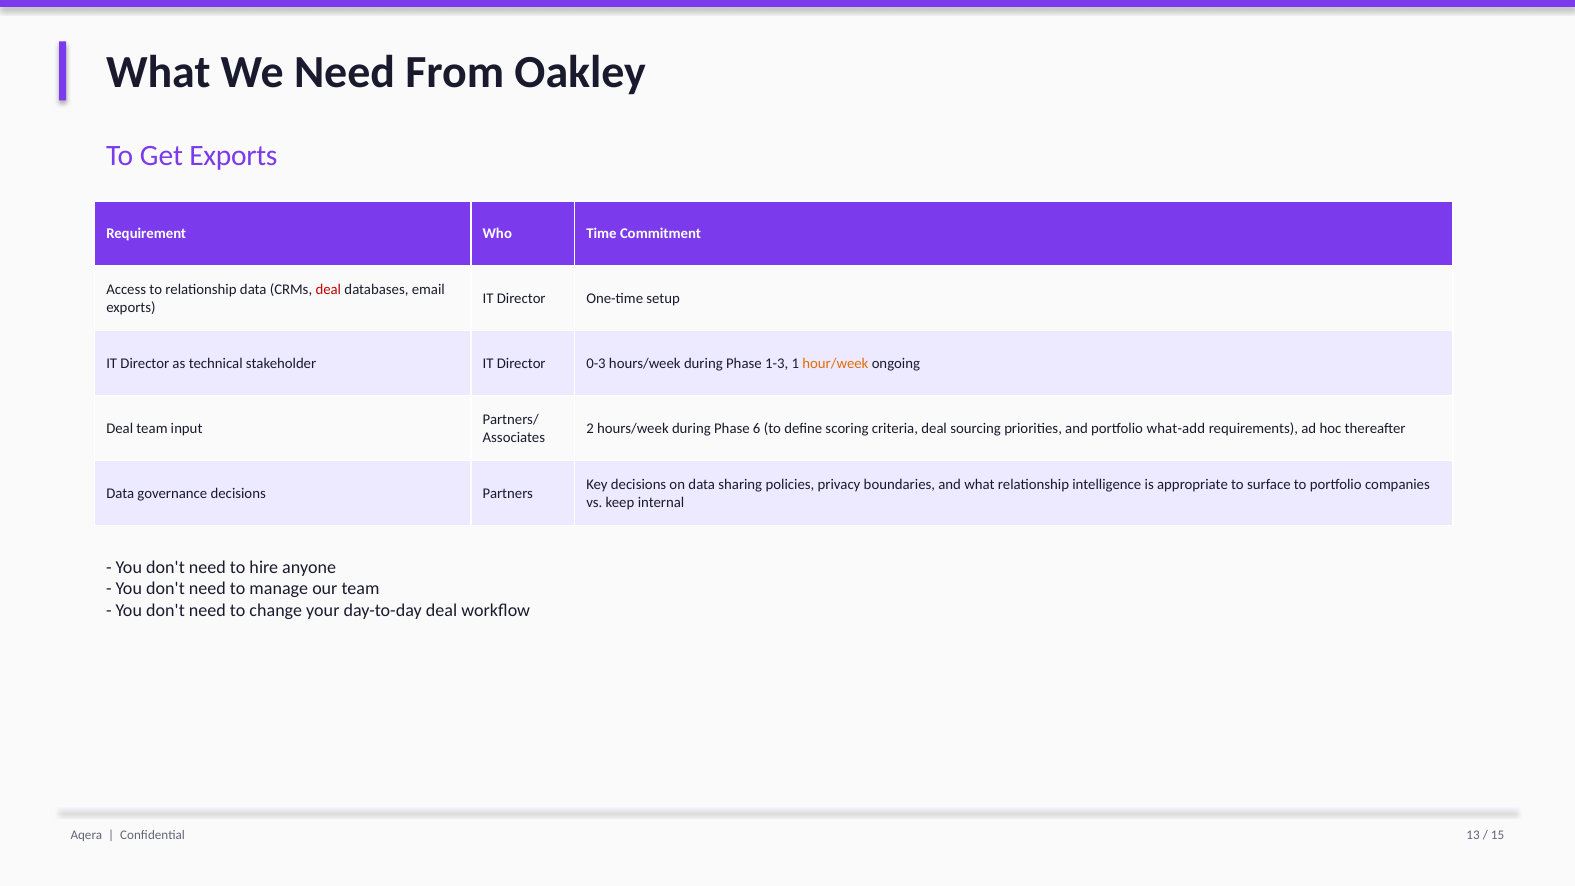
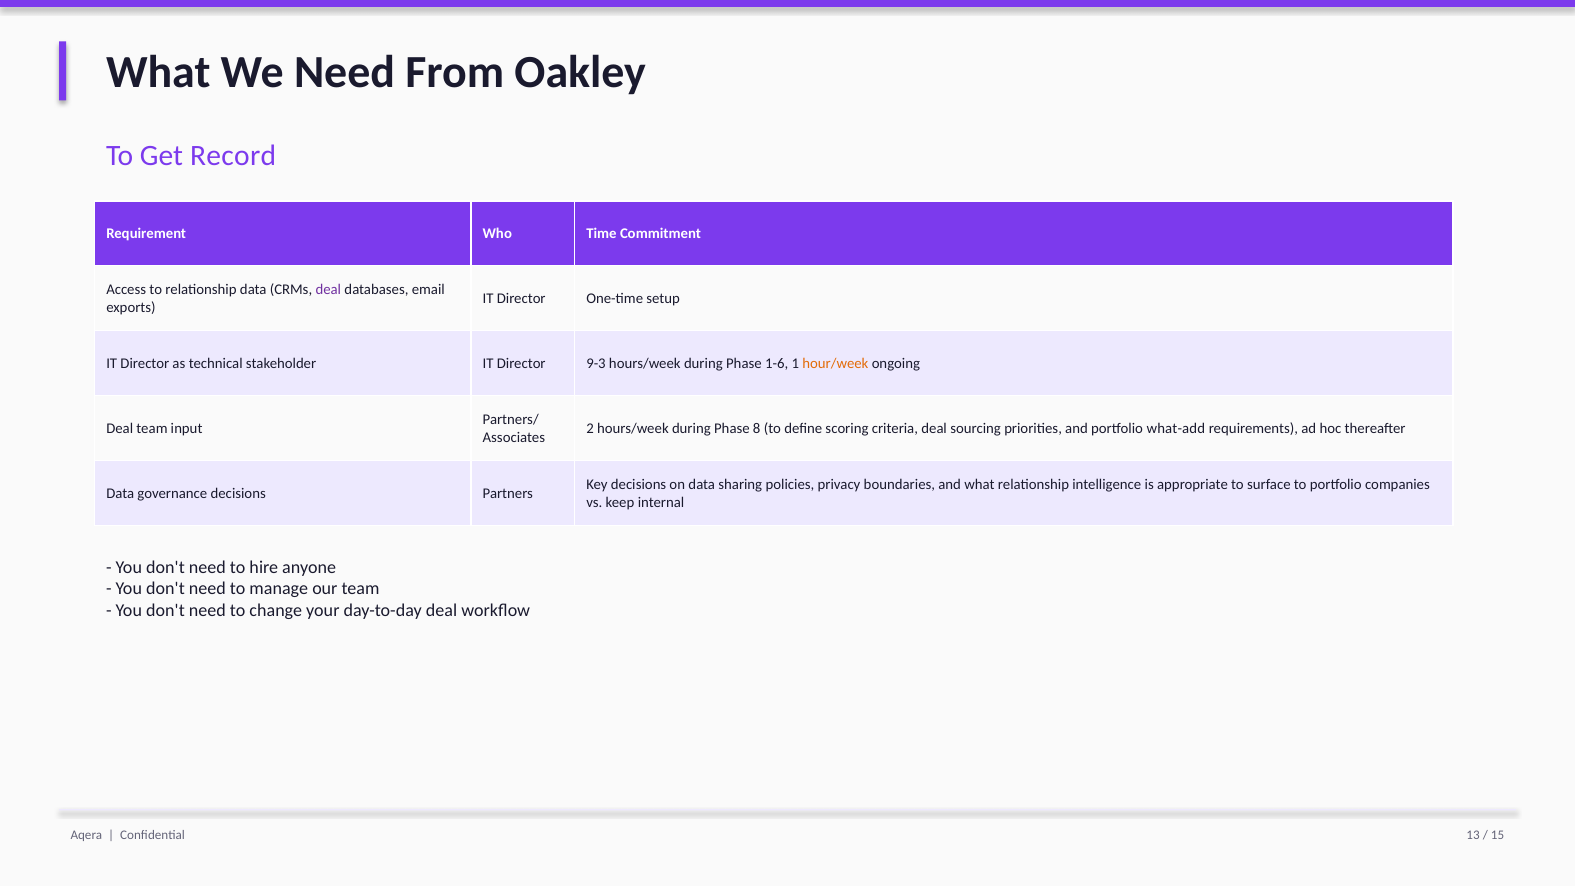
Get Exports: Exports -> Record
deal at (328, 289) colour: red -> purple
0-3: 0-3 -> 9-3
1-3: 1-3 -> 1-6
6: 6 -> 8
